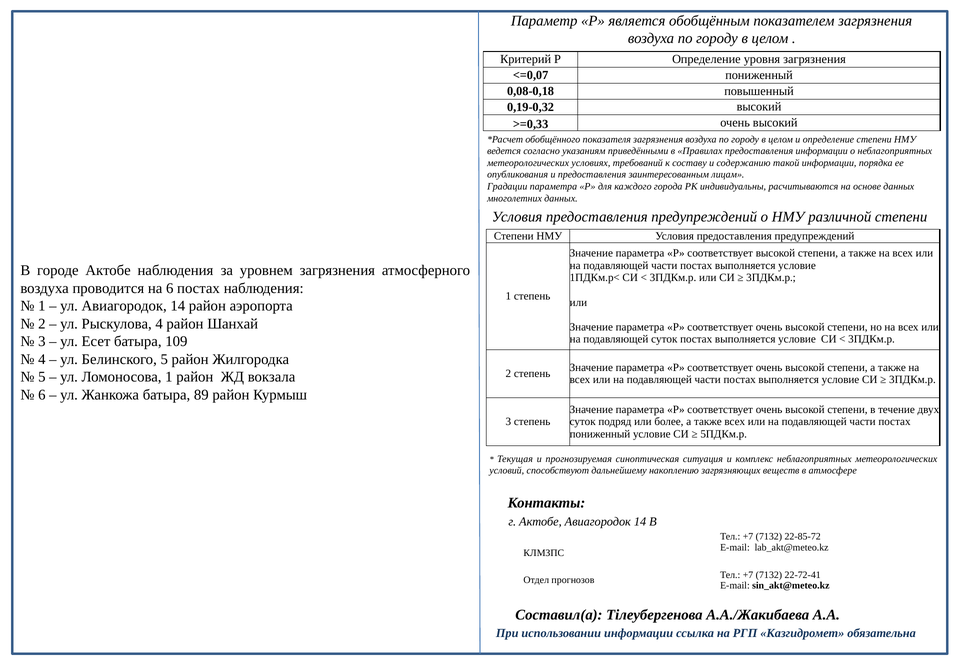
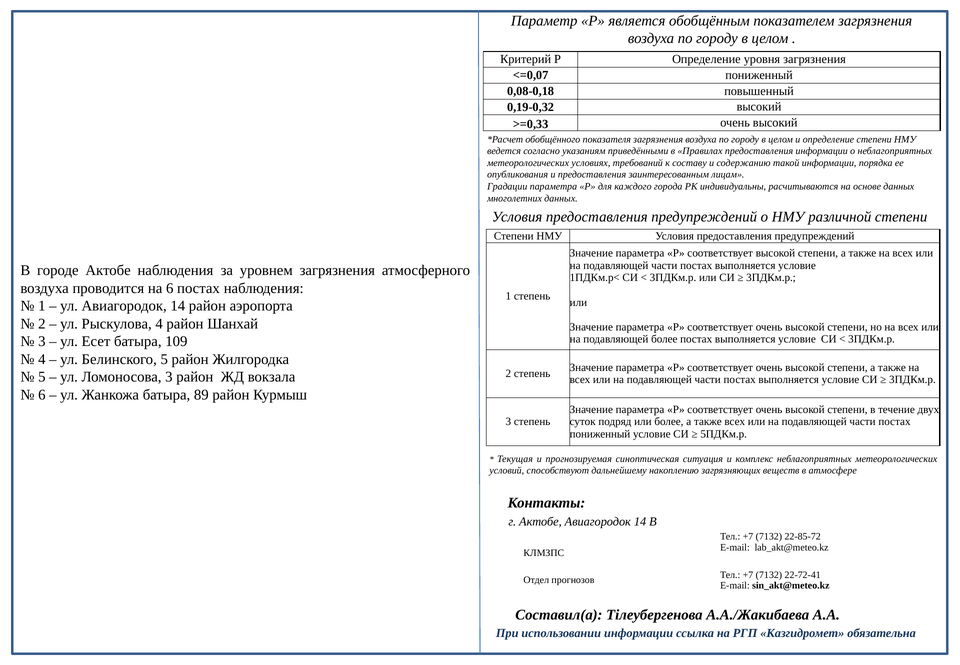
подавляющей суток: суток -> более
Ломоносова 1: 1 -> 3
